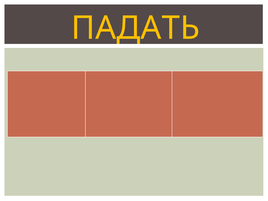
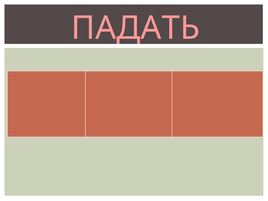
ПАДАТЬ colour: yellow -> pink
